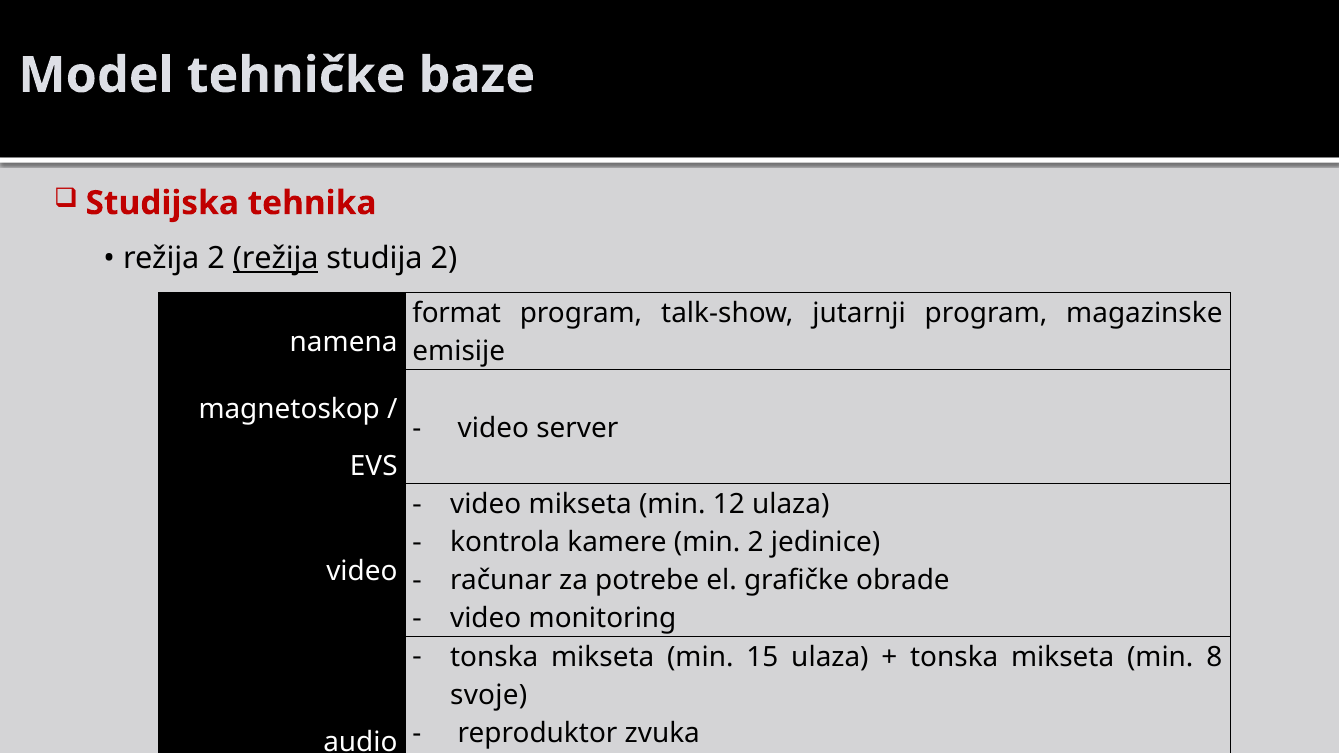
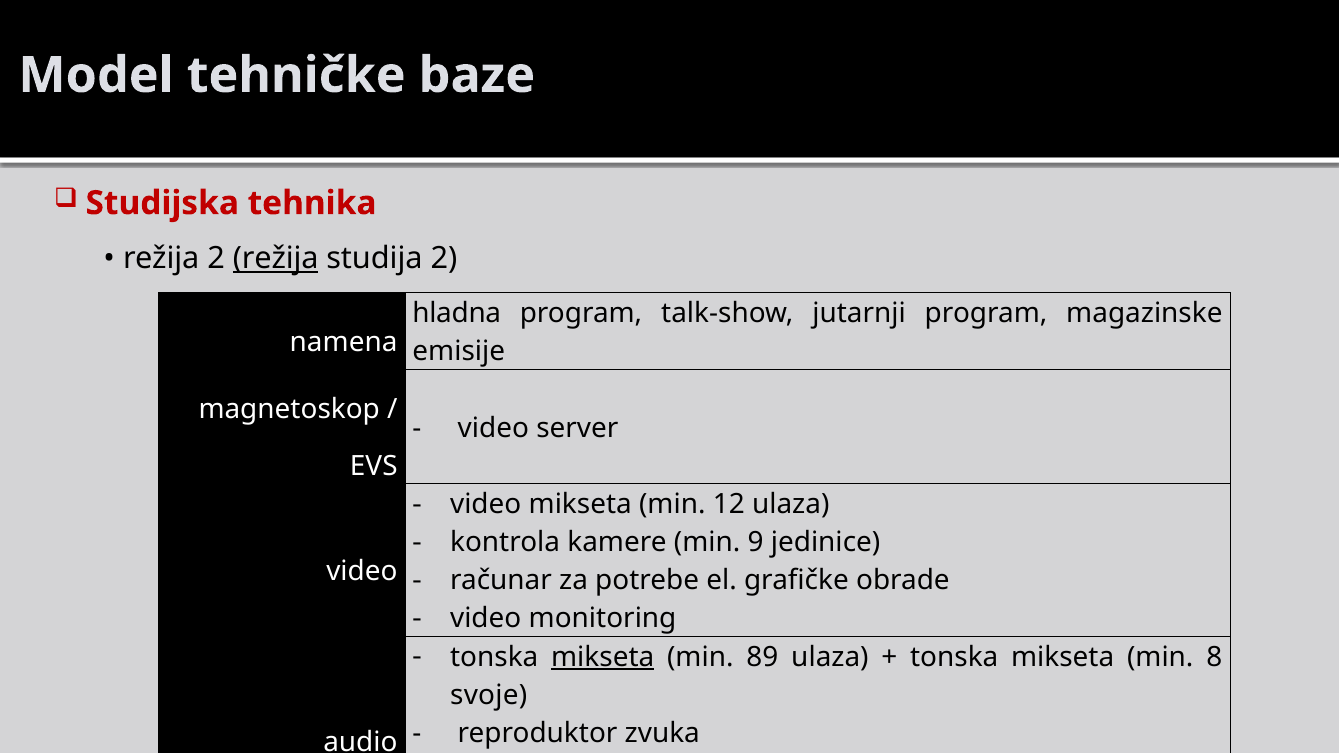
format: format -> hladna
min 2: 2 -> 9
mikseta at (603, 657) underline: none -> present
15: 15 -> 89
